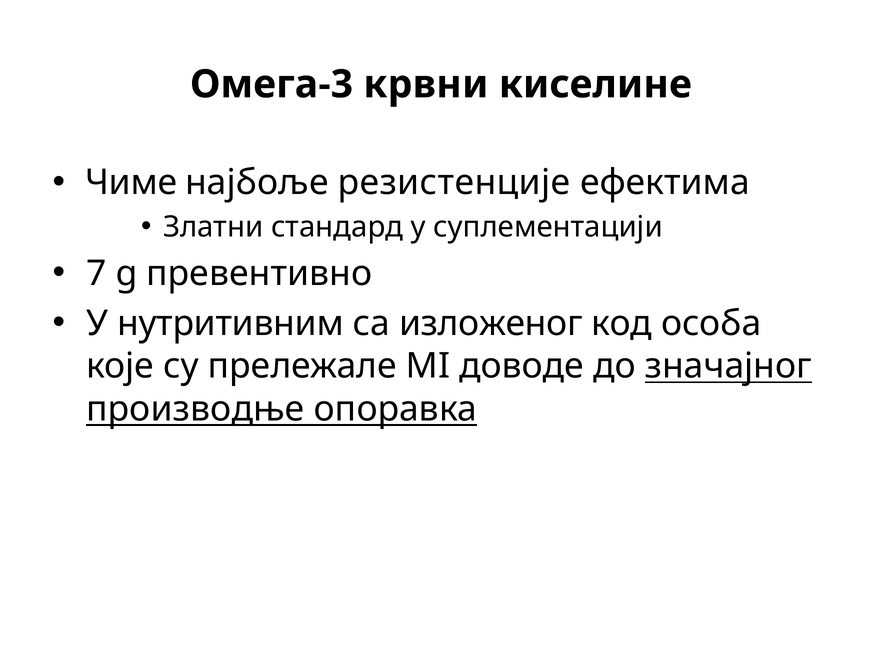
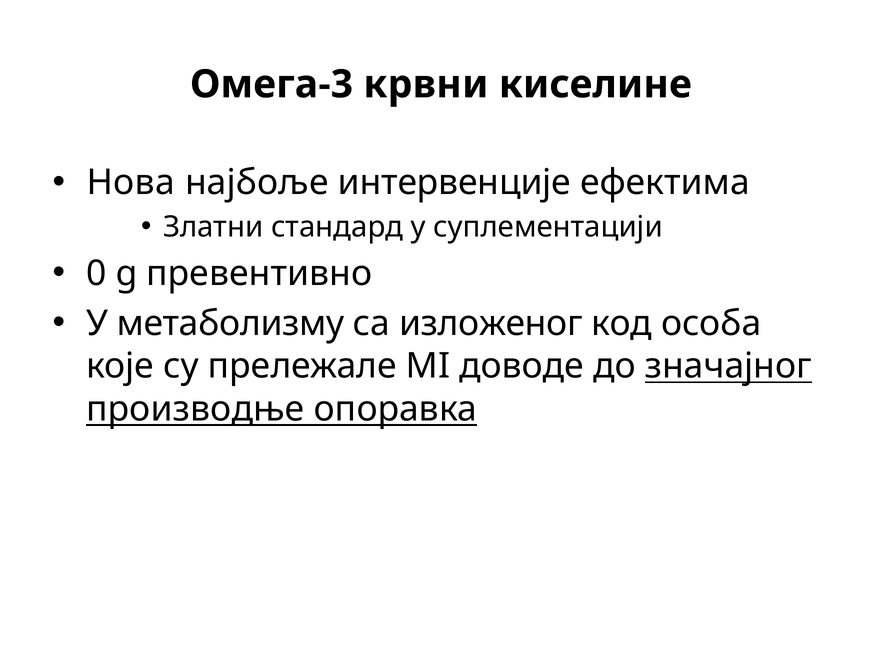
Чиме: Чиме -> Нова
резистенције: резистенције -> интервенције
7: 7 -> 0
нутритивним: нутритивним -> метаболизму
